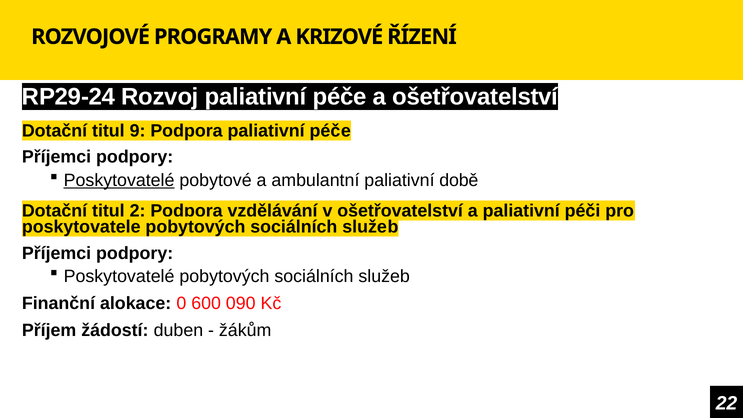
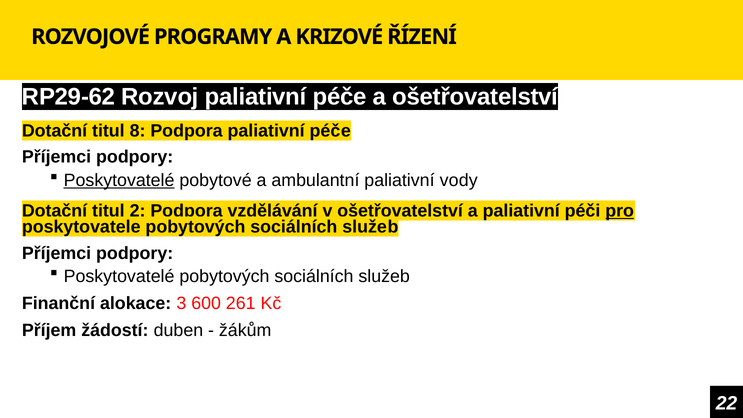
RP29-24: RP29-24 -> RP29-62
9: 9 -> 8
době: době -> vody
pro underline: none -> present
0: 0 -> 3
090: 090 -> 261
